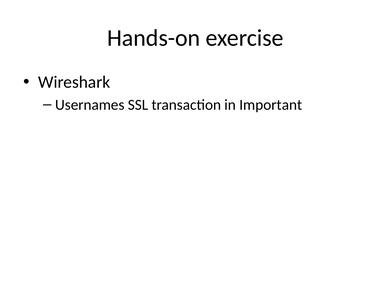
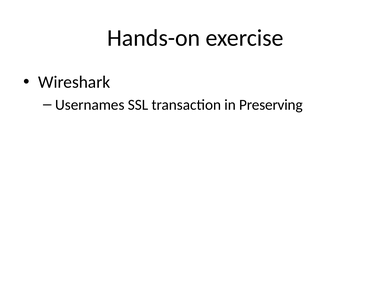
Important: Important -> Preserving
